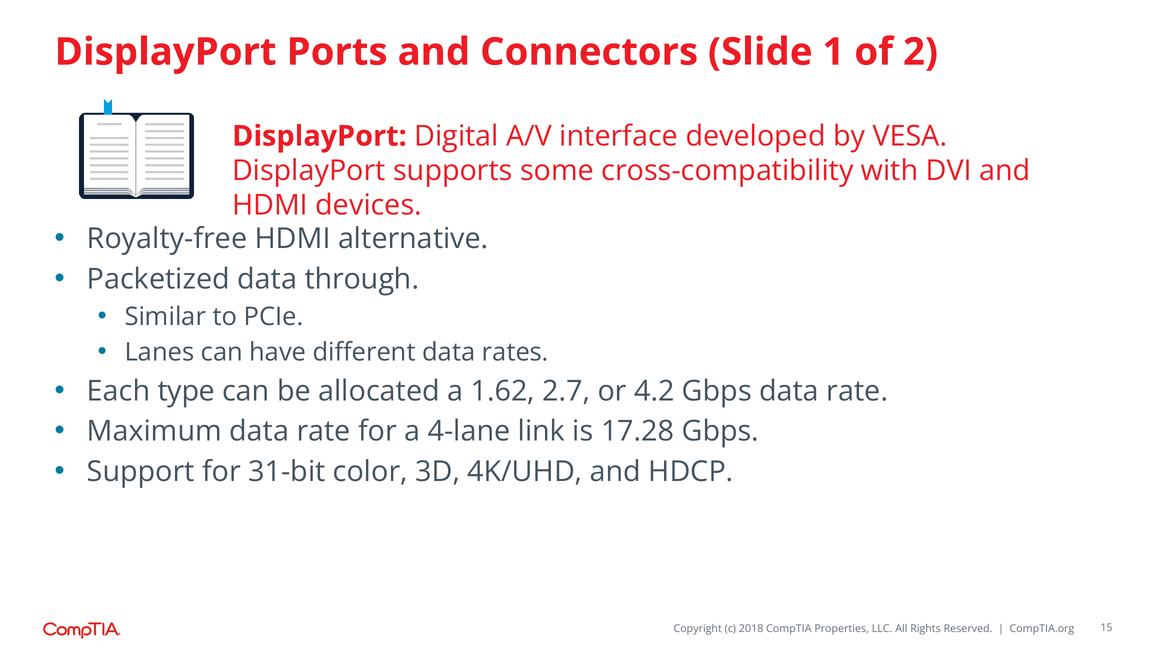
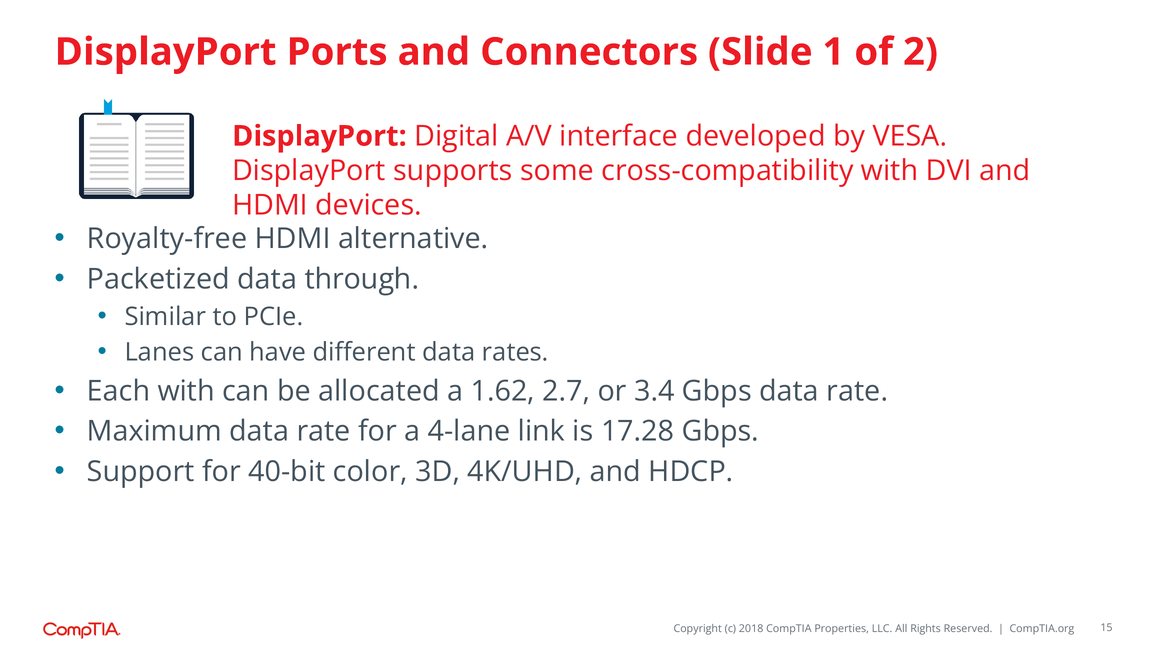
Each type: type -> with
4.2: 4.2 -> 3.4
31-bit: 31-bit -> 40-bit
